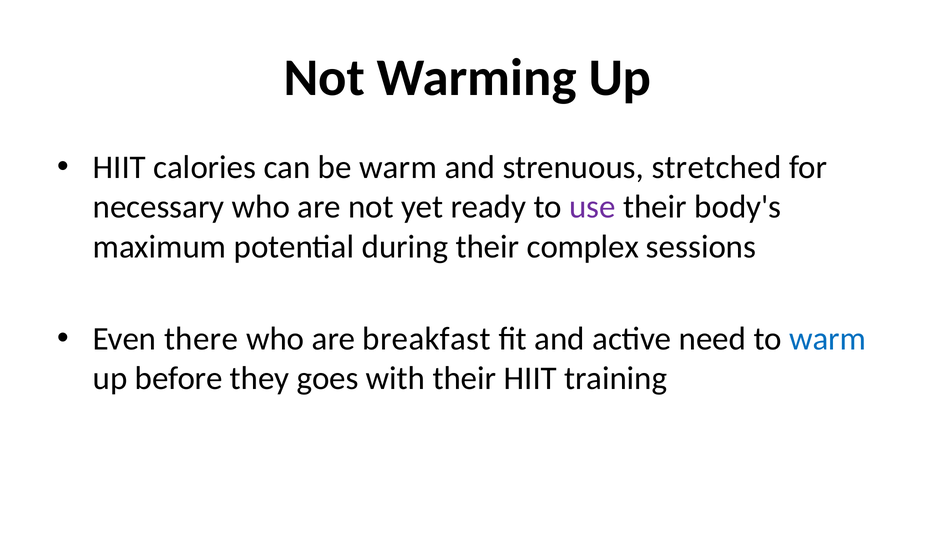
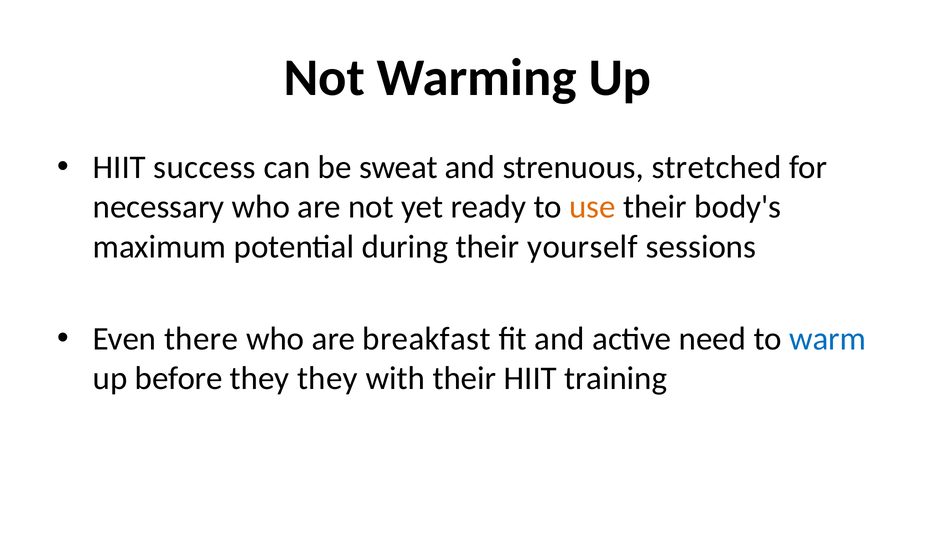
calories: calories -> success
be warm: warm -> sweat
use colour: purple -> orange
complex: complex -> yourself
they goes: goes -> they
